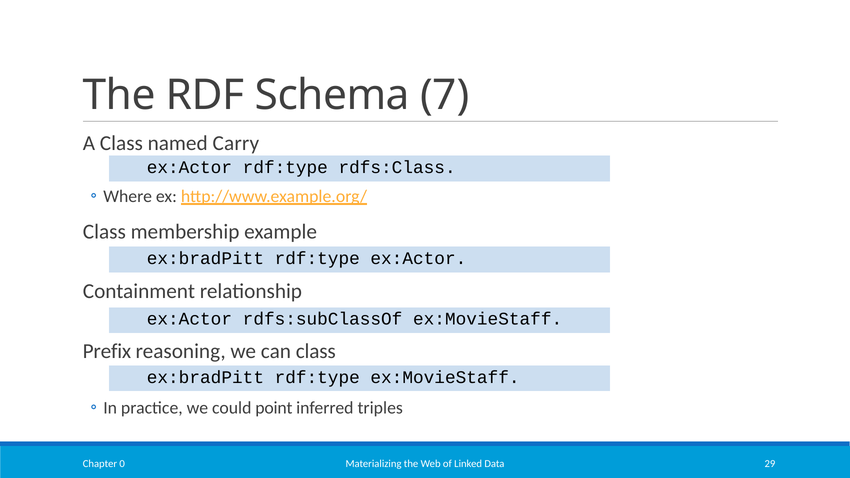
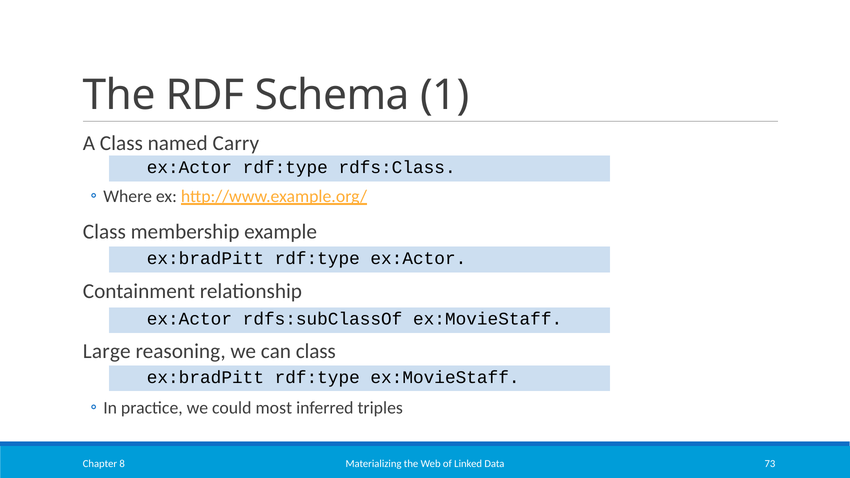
7: 7 -> 1
Prefix: Prefix -> Large
point: point -> most
29: 29 -> 73
0: 0 -> 8
